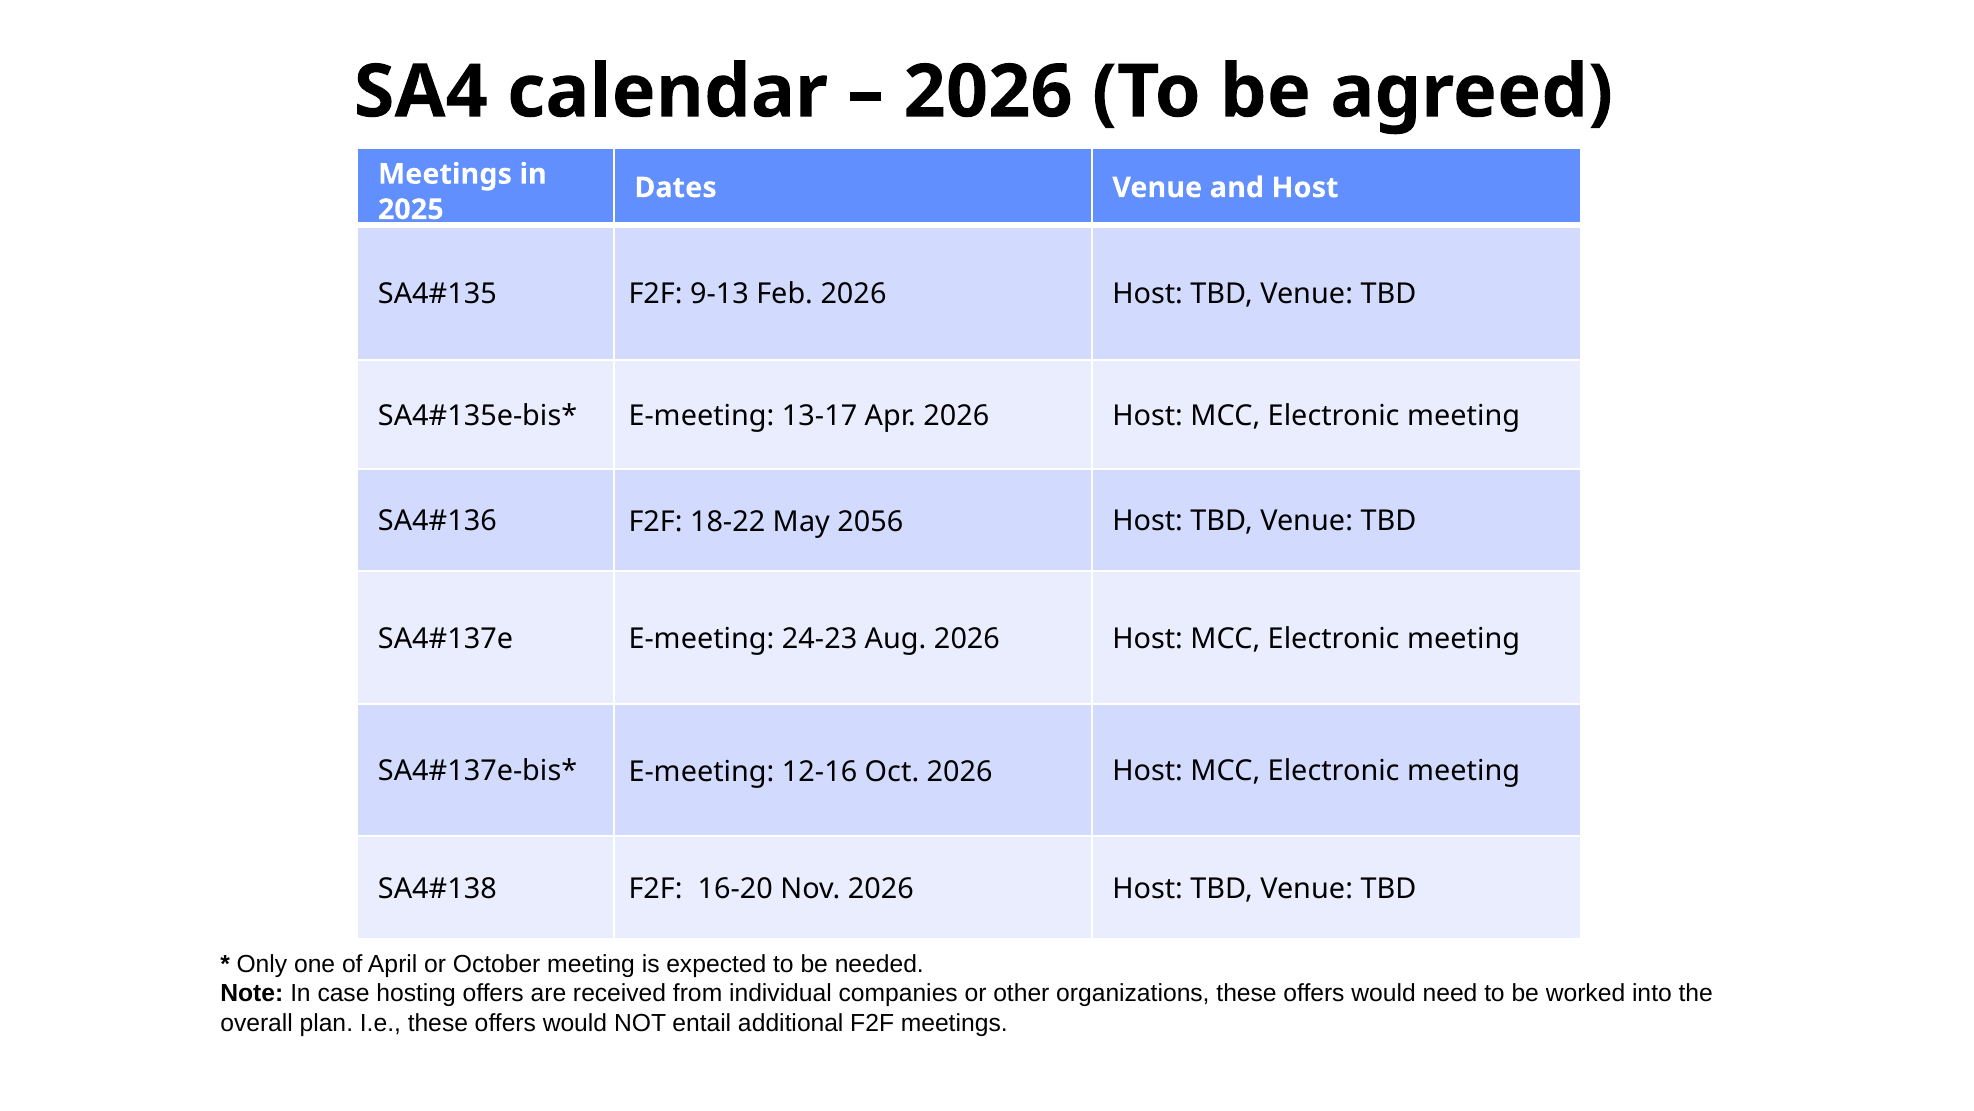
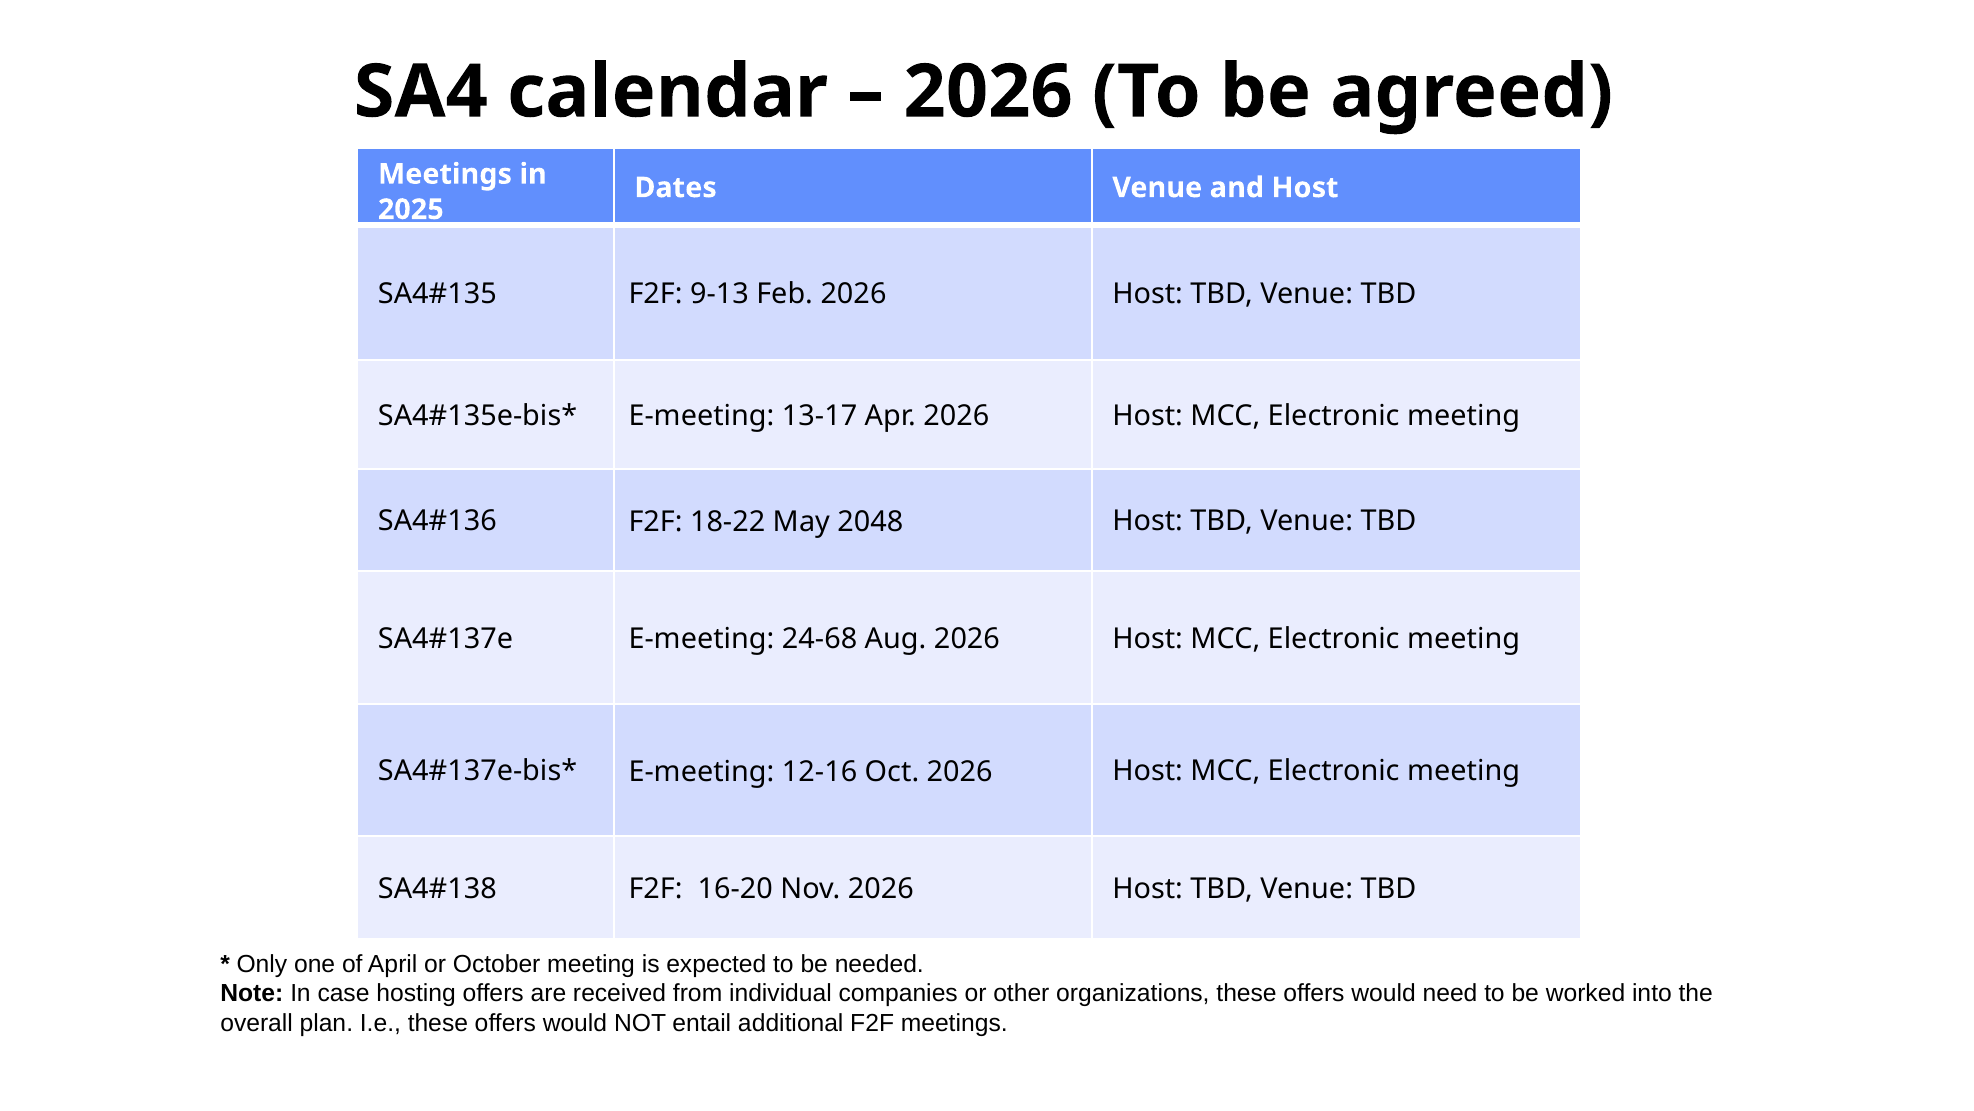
2056: 2056 -> 2048
24-23: 24-23 -> 24-68
